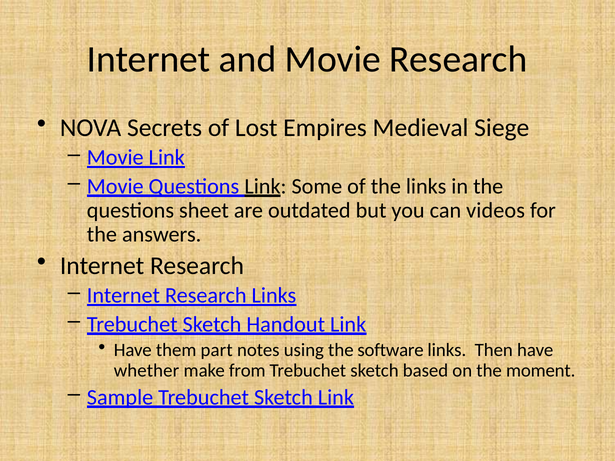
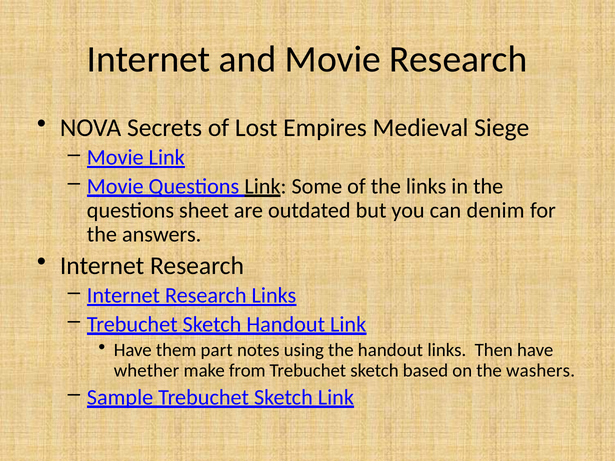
videos: videos -> denim
the software: software -> handout
moment: moment -> washers
